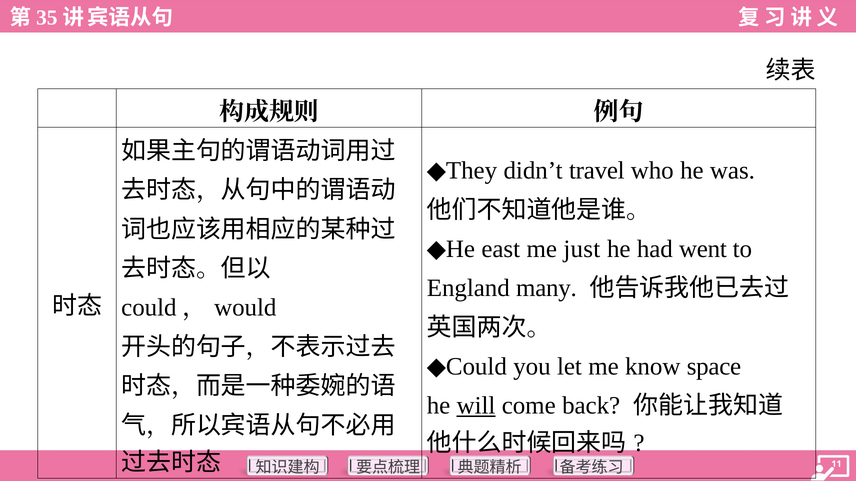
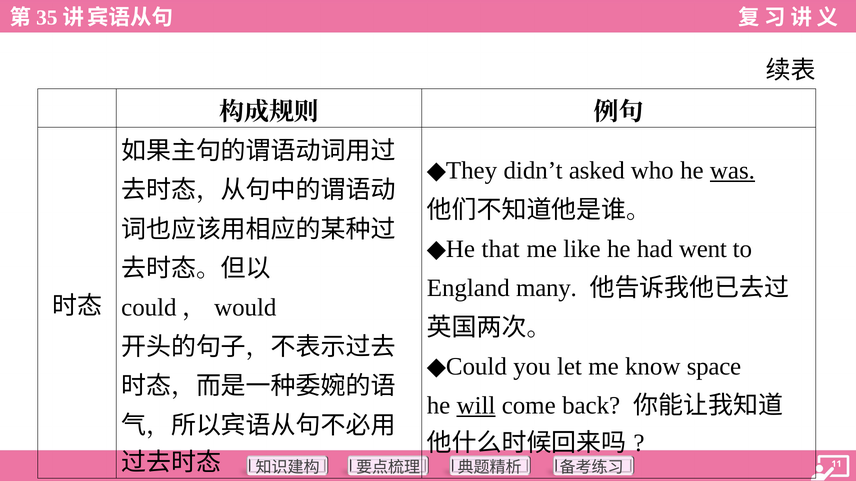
travel: travel -> asked
was underline: none -> present
east: east -> that
just: just -> like
